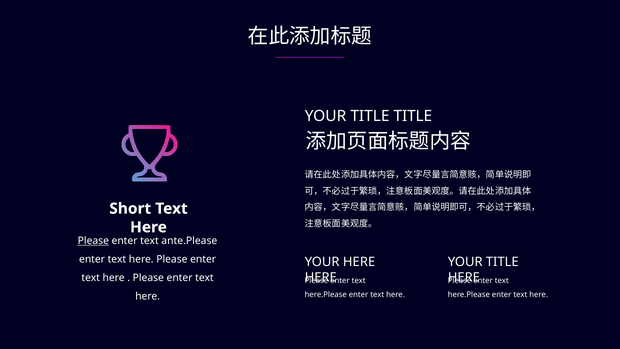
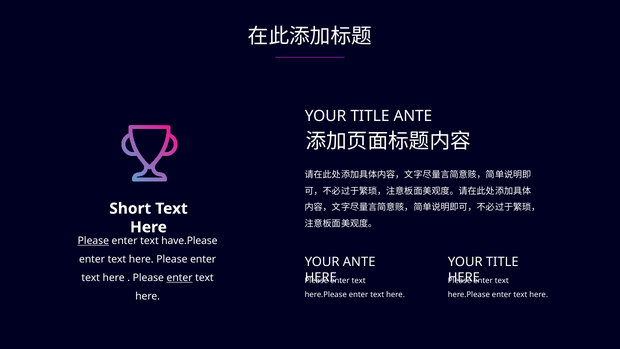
TITLE TITLE: TITLE -> ANTE
ante.Please: ante.Please -> have.Please
YOUR HERE: HERE -> ANTE
enter at (180, 278) underline: none -> present
